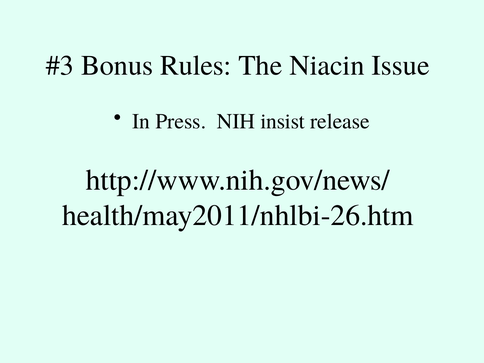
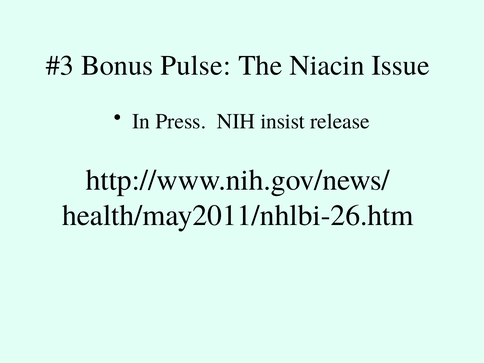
Rules: Rules -> Pulse
